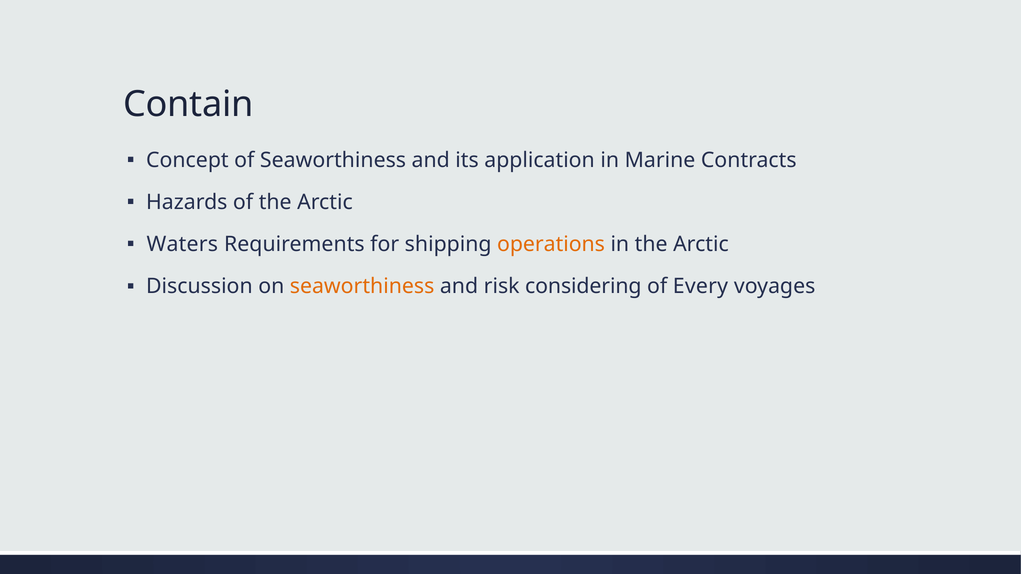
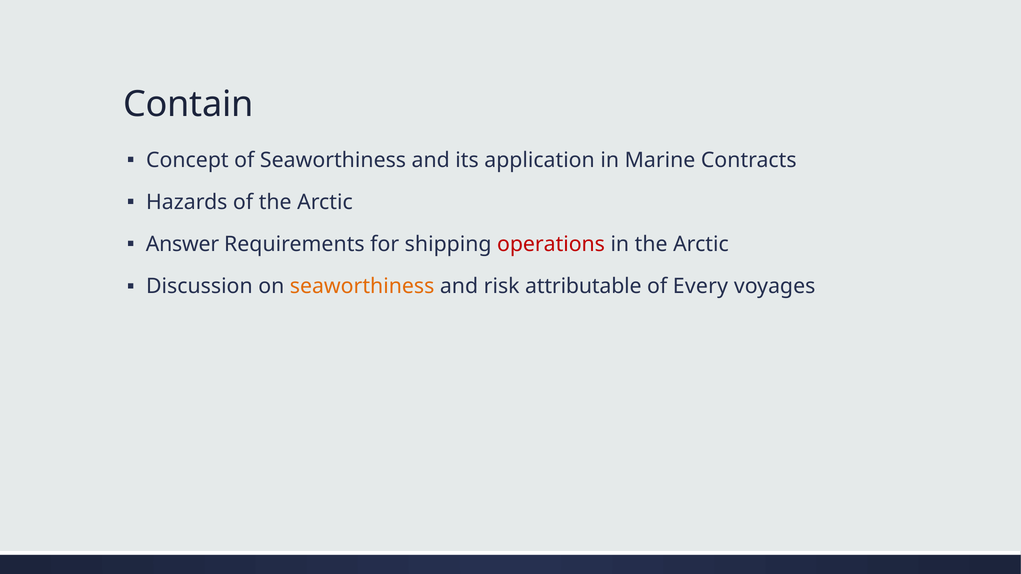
Waters: Waters -> Answer
operations colour: orange -> red
considering: considering -> attributable
